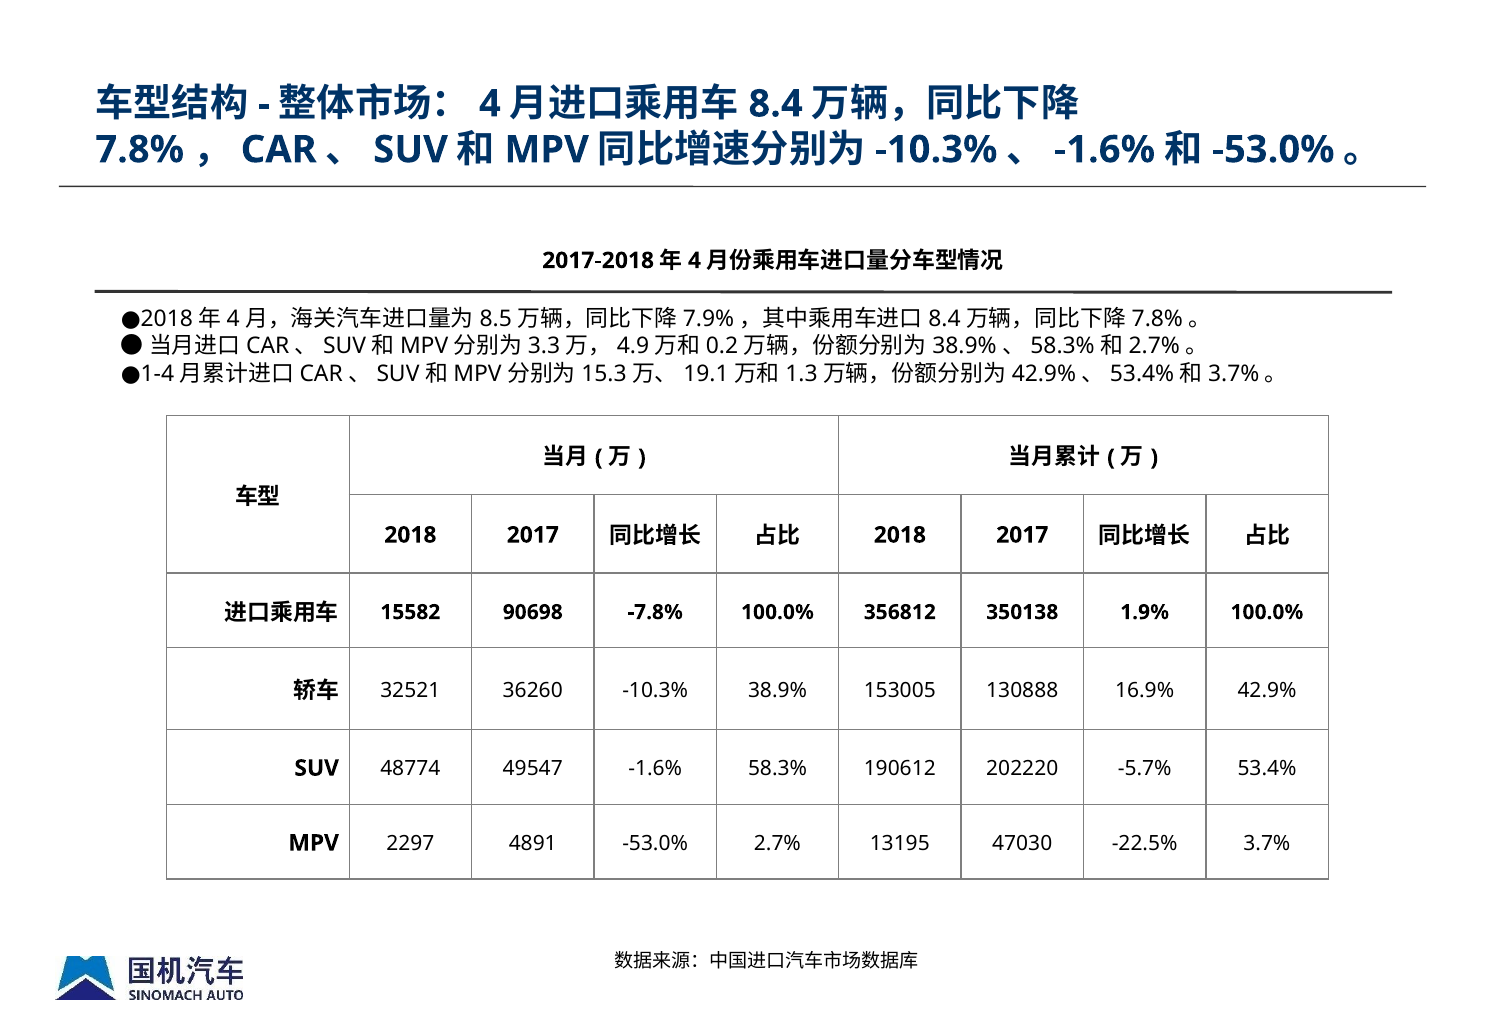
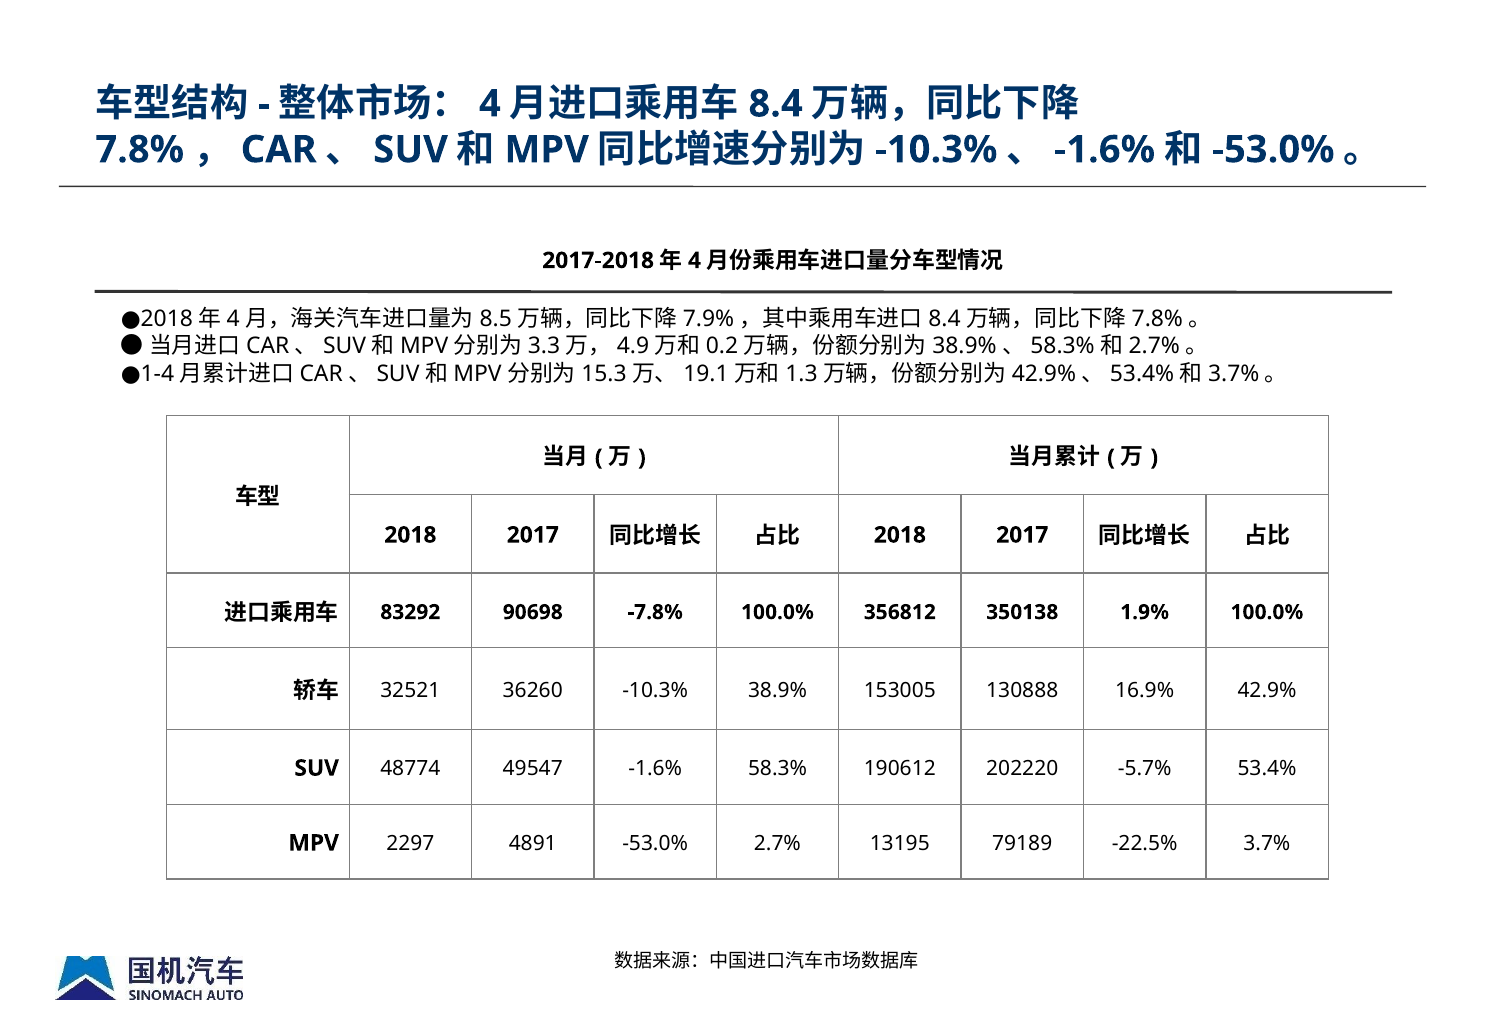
15582: 15582 -> 83292
47030: 47030 -> 79189
